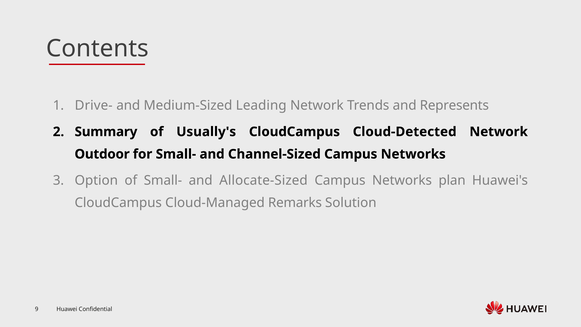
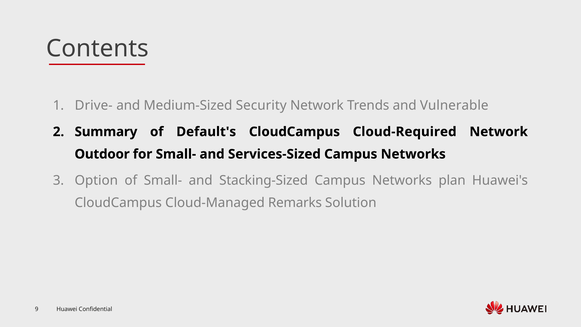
Leading: Leading -> Security
Represents: Represents -> Vulnerable
Usually's: Usually's -> Default's
Cloud-Detected: Cloud-Detected -> Cloud-Required
Channel-Sized: Channel-Sized -> Services-Sized
Allocate-Sized: Allocate-Sized -> Stacking-Sized
